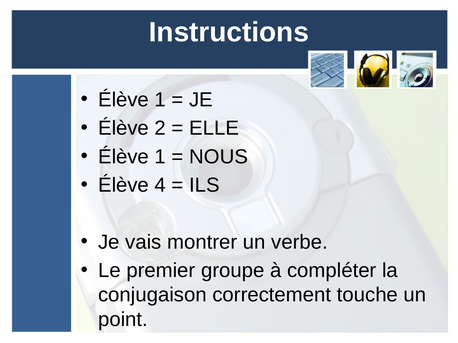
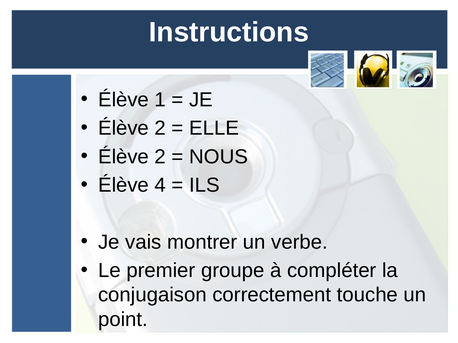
1 at (160, 157): 1 -> 2
